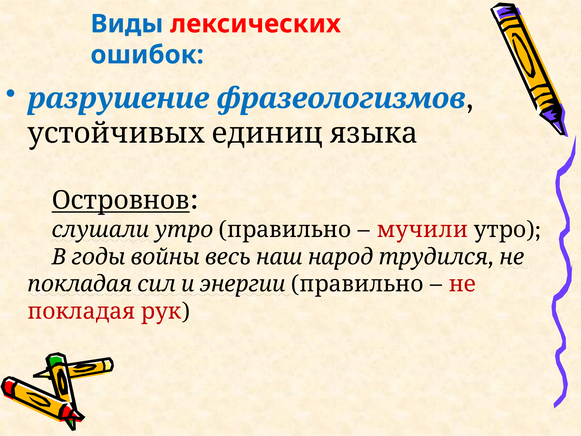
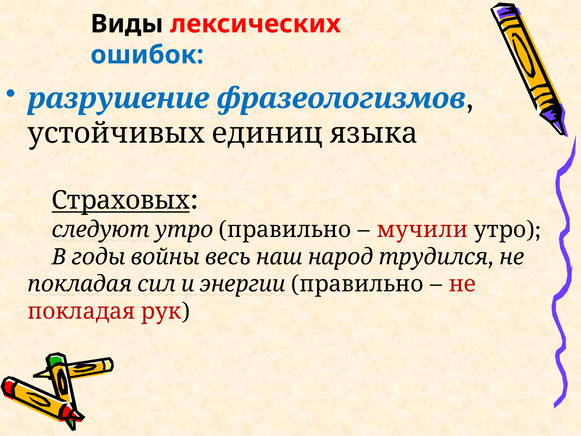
Виды colour: blue -> black
Островнов: Островнов -> Страховых
слушали: слушали -> следуют
